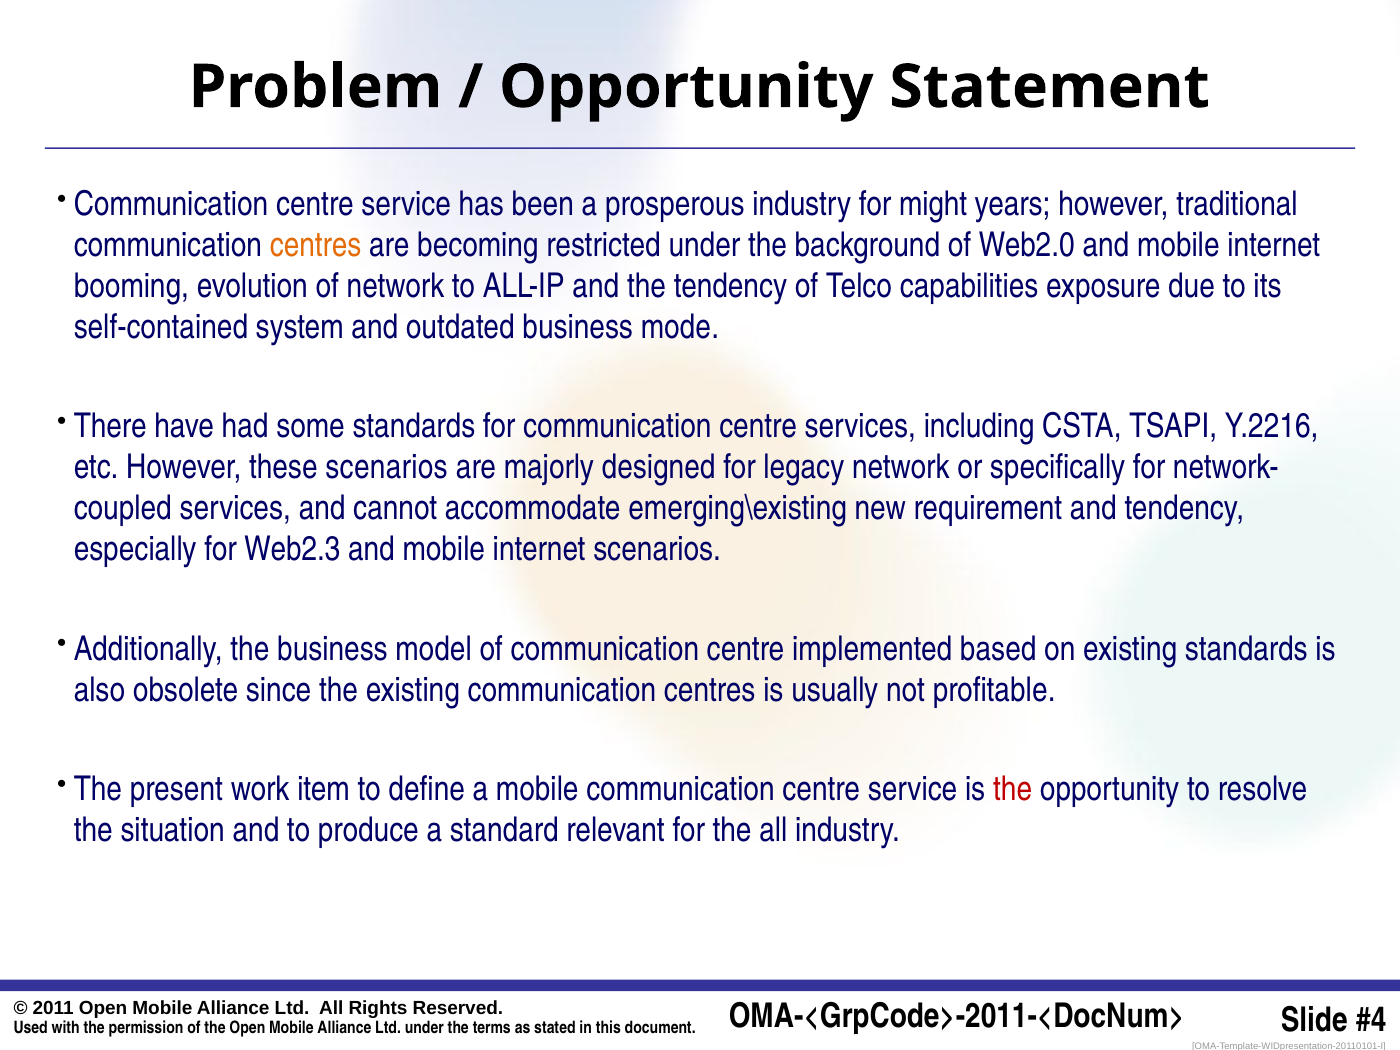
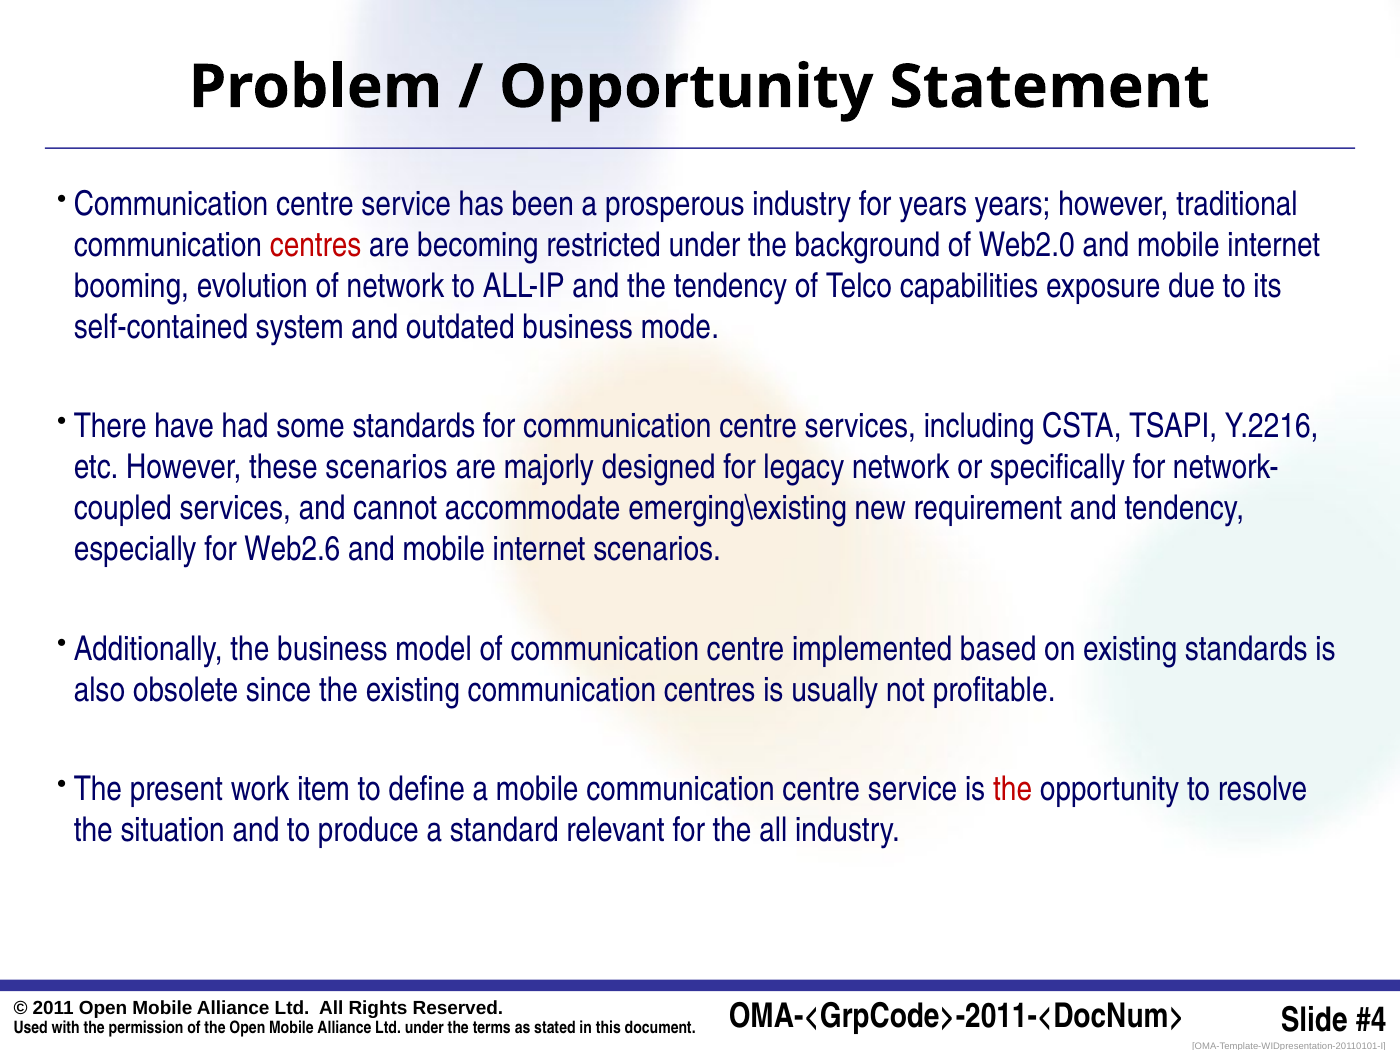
for might: might -> years
centres at (316, 245) colour: orange -> red
Web2.3: Web2.3 -> Web2.6
